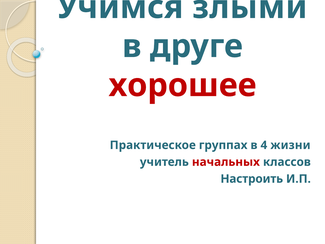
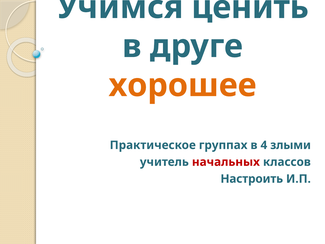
злыми: злыми -> ценить
хорошее colour: red -> orange
жизни: жизни -> злыми
